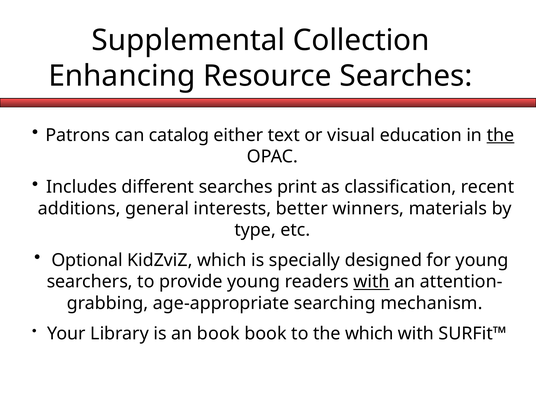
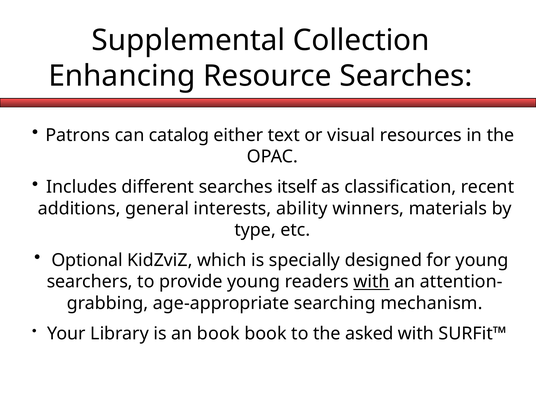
education: education -> resources
the at (500, 135) underline: present -> none
print: print -> itself
better: better -> ability
the which: which -> asked
